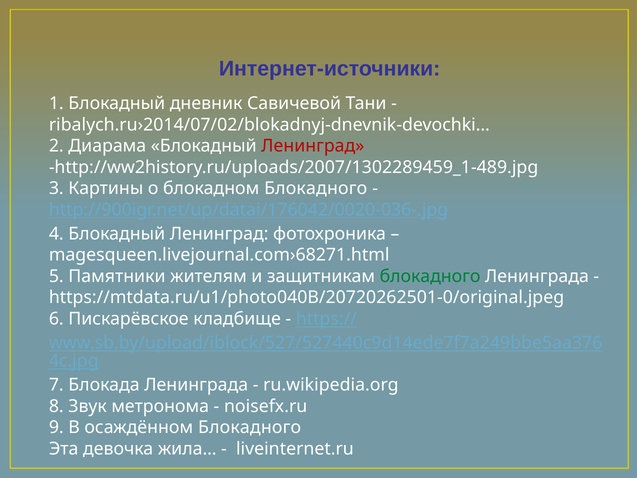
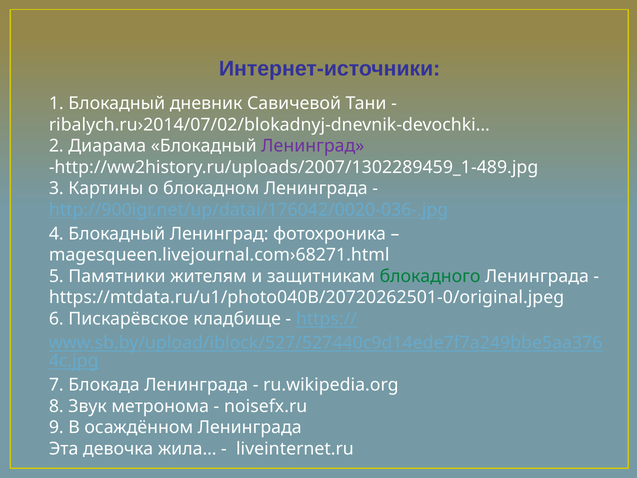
Ленинград at (313, 146) colour: red -> purple
блокадном Блокадного: Блокадного -> Ленинграда
осаждённом Блокадного: Блокадного -> Ленинграда
